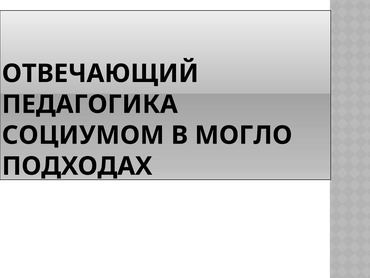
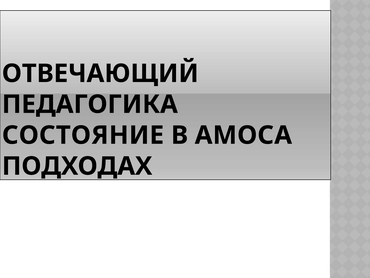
СОЦИУМОМ: СОЦИУМОМ -> СОСТОЯНИЕ
МОГЛО: МОГЛО -> АМОСА
